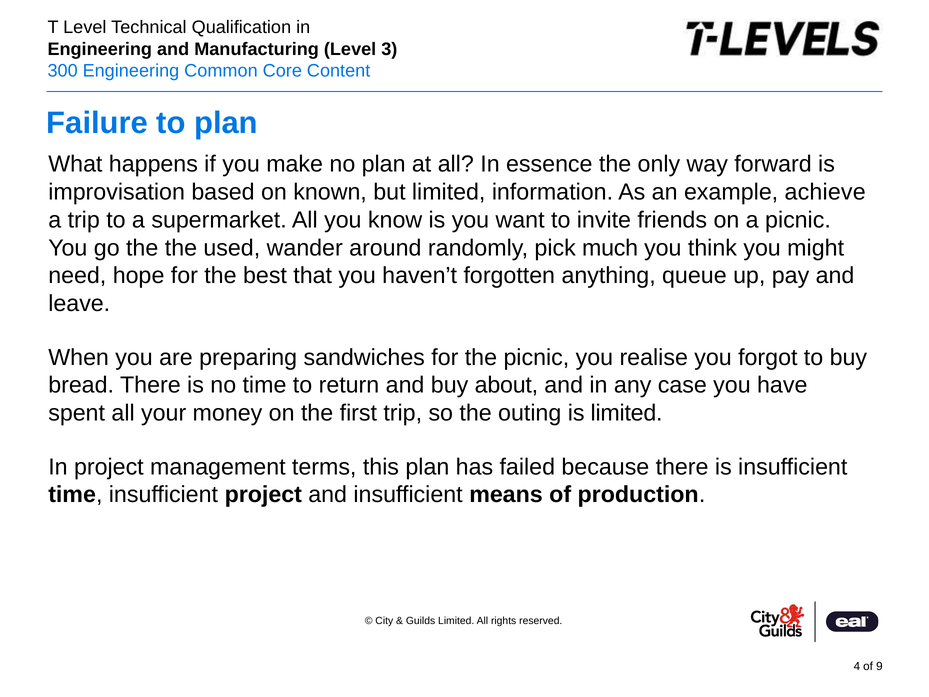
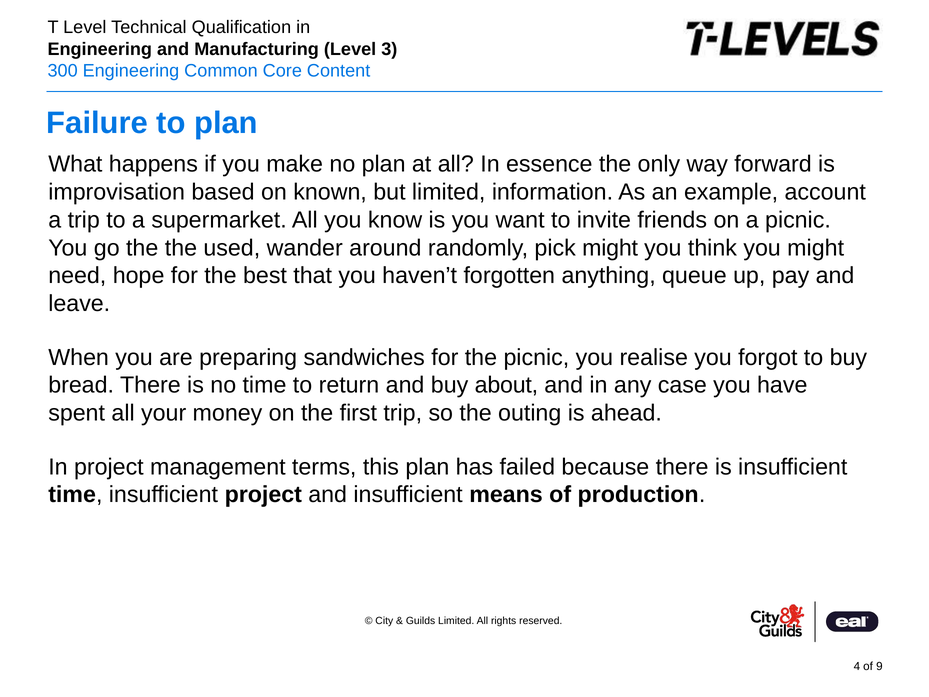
achieve: achieve -> account
pick much: much -> might
is limited: limited -> ahead
